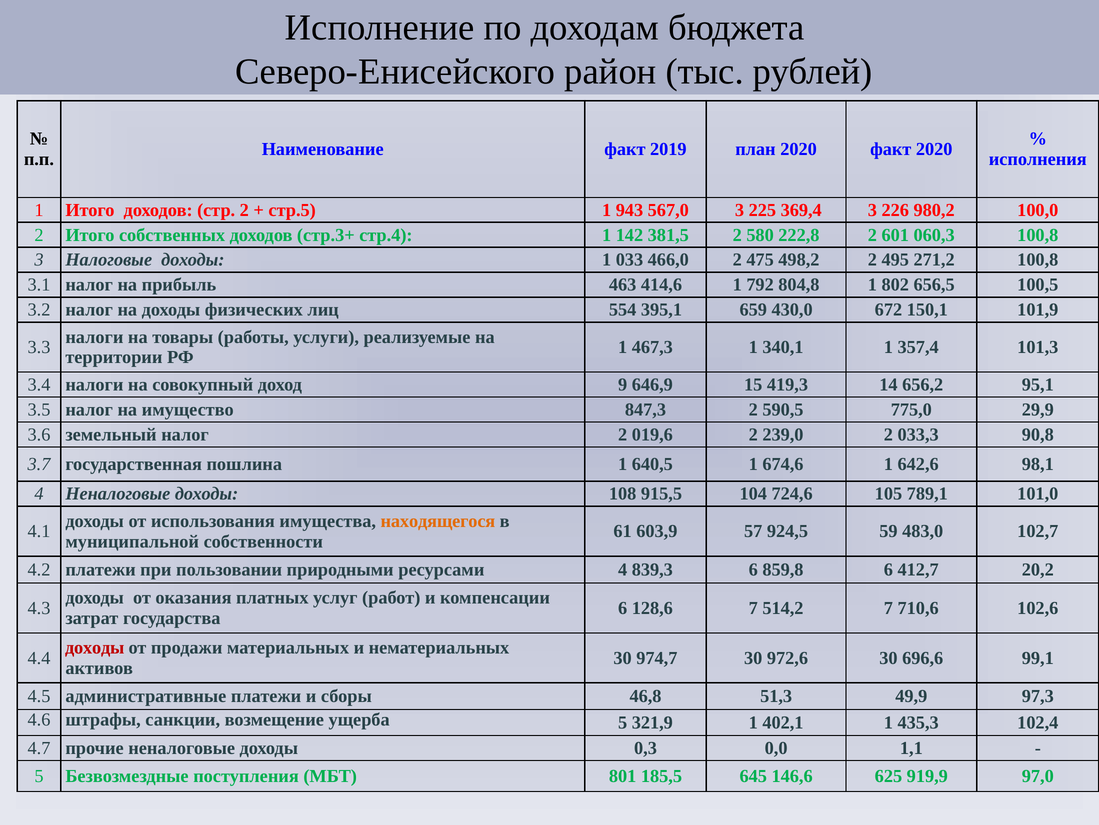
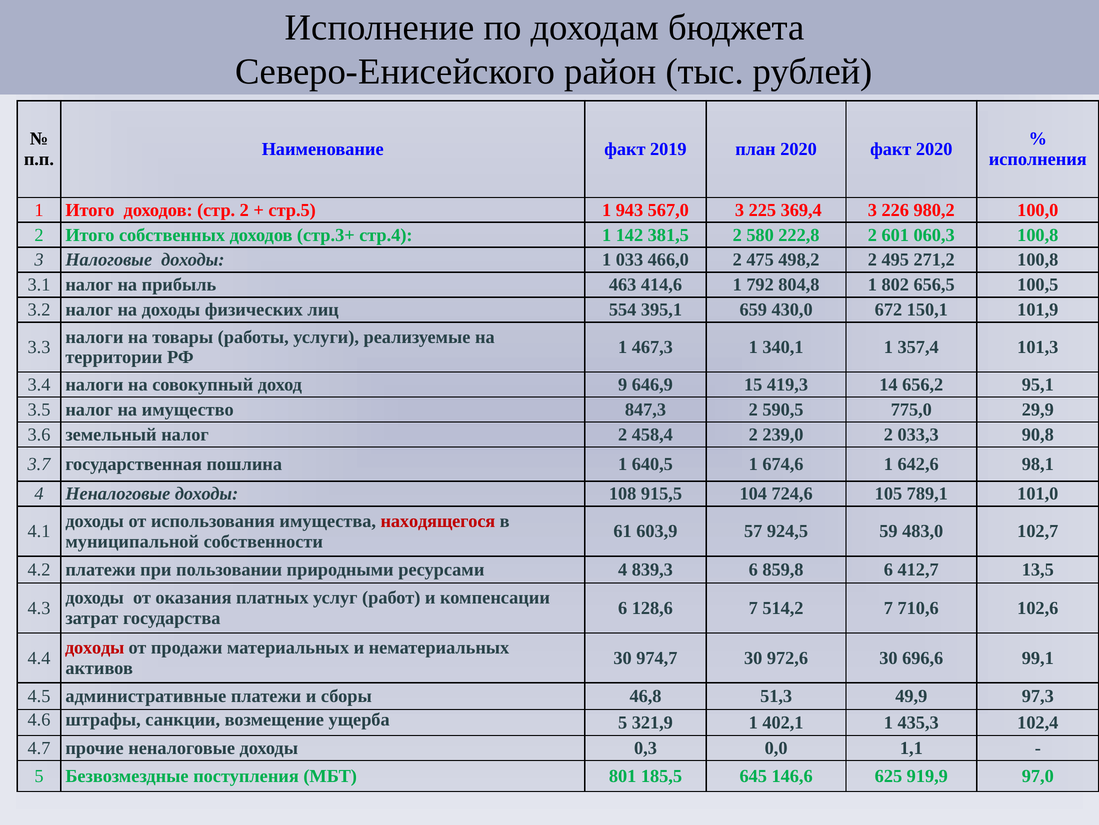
019,6: 019,6 -> 458,4
находящегося colour: orange -> red
20,2: 20,2 -> 13,5
